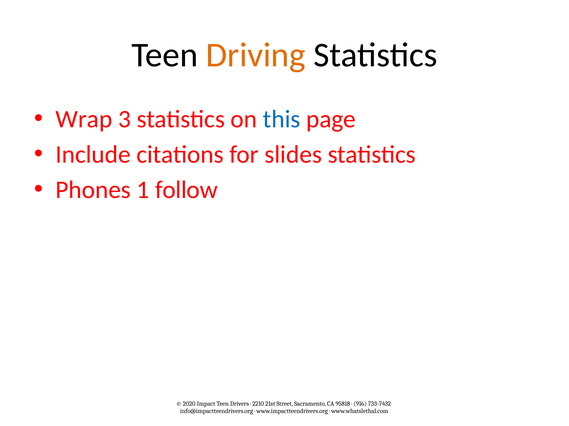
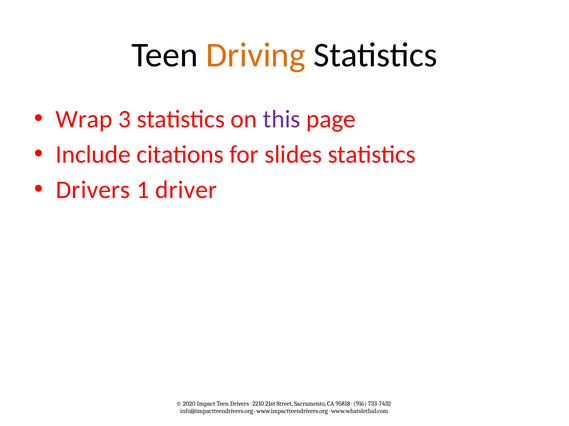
this colour: blue -> purple
Phones at (93, 190): Phones -> Drivers
follow: follow -> driver
